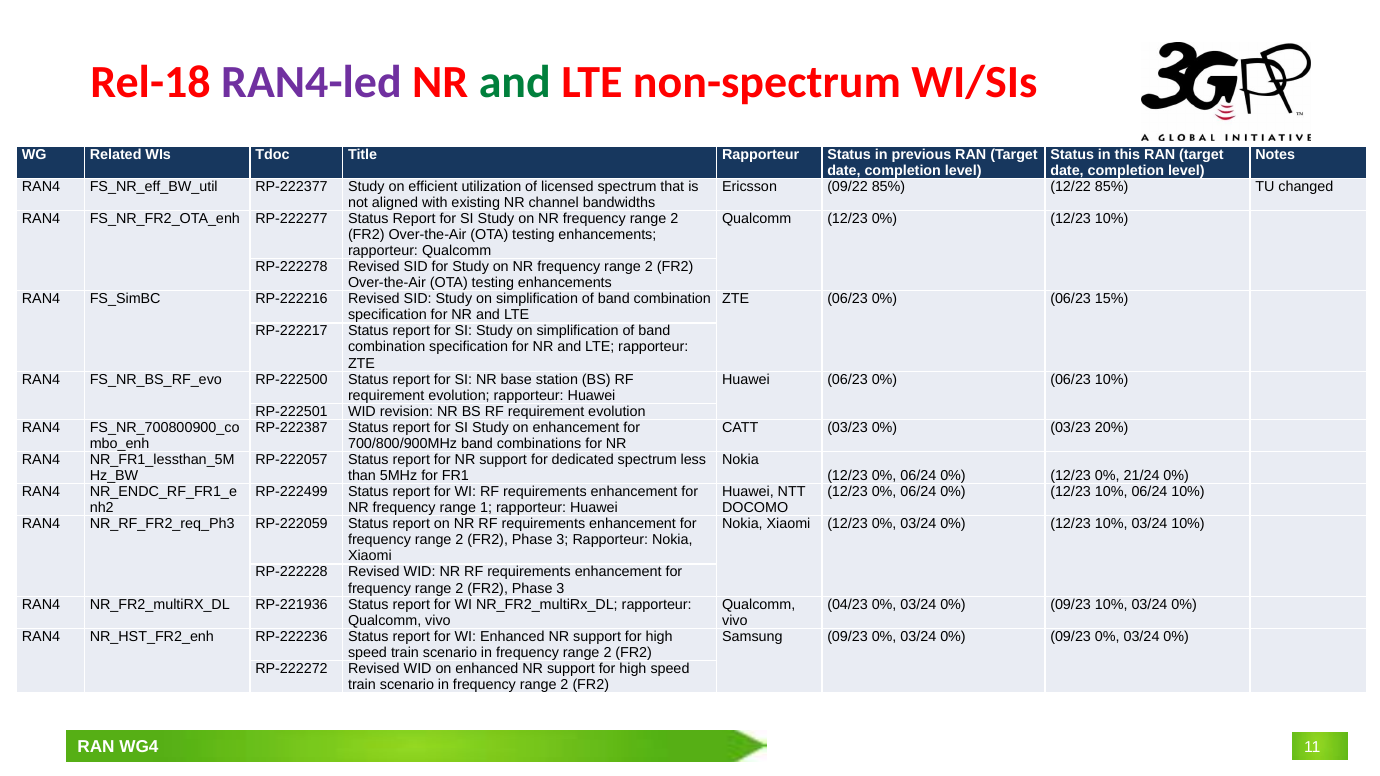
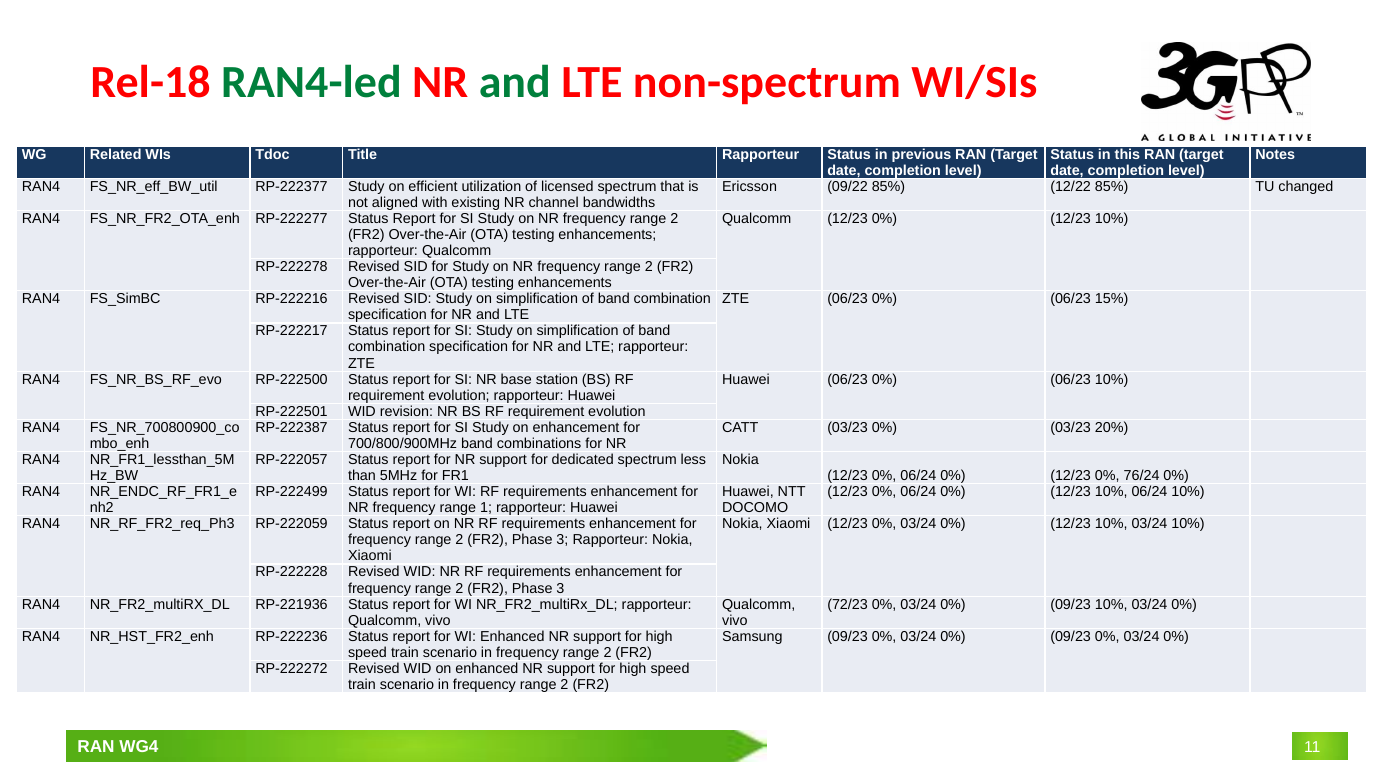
RAN4-led colour: purple -> green
21/24: 21/24 -> 76/24
04/23: 04/23 -> 72/23
